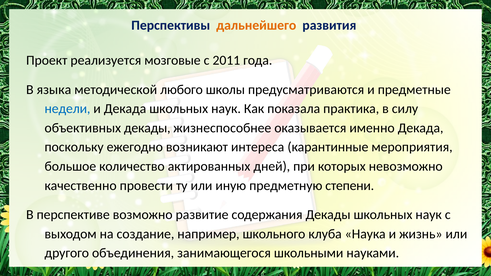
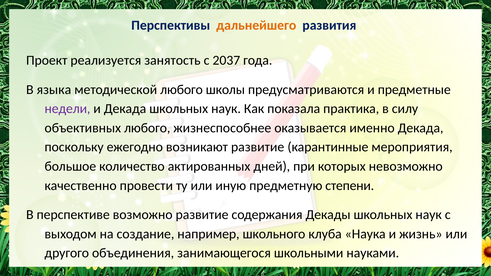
мозговые: мозговые -> занятость
2011: 2011 -> 2037
недели colour: blue -> purple
объективных декады: декады -> любого
возникают интереса: интереса -> развитие
